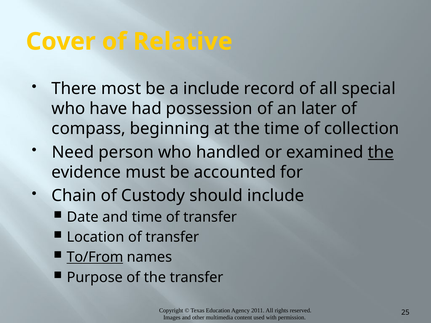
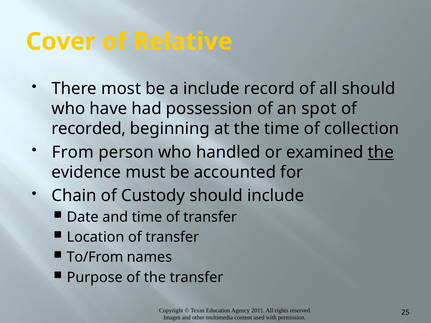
all special: special -> should
later: later -> spot
compass: compass -> recorded
Need: Need -> From
To/From underline: present -> none
